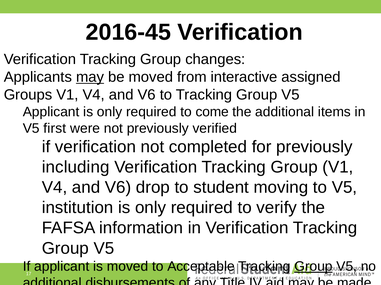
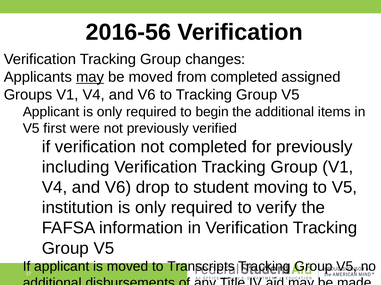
2016-45: 2016-45 -> 2016-56
from interactive: interactive -> completed
come: come -> begin
Acceptable: Acceptable -> Transcripts
Group at (313, 267) underline: present -> none
